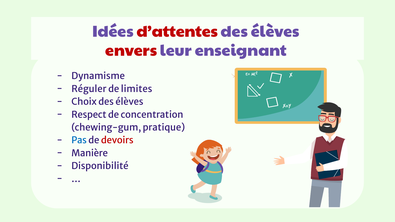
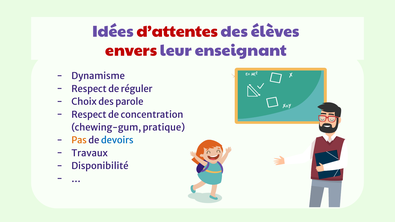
Réguler at (89, 89): Réguler -> Respect
limites: limites -> réguler
Choix des élèves: élèves -> parole
Pas colour: blue -> orange
devoirs colour: red -> blue
Manière: Manière -> Travaux
